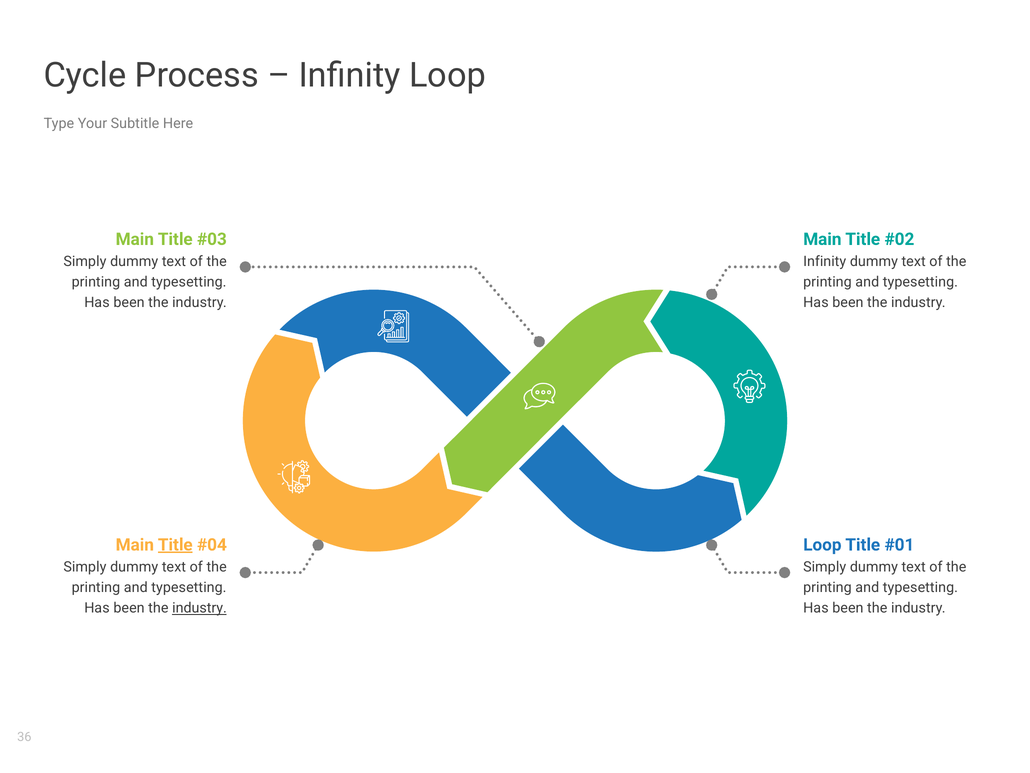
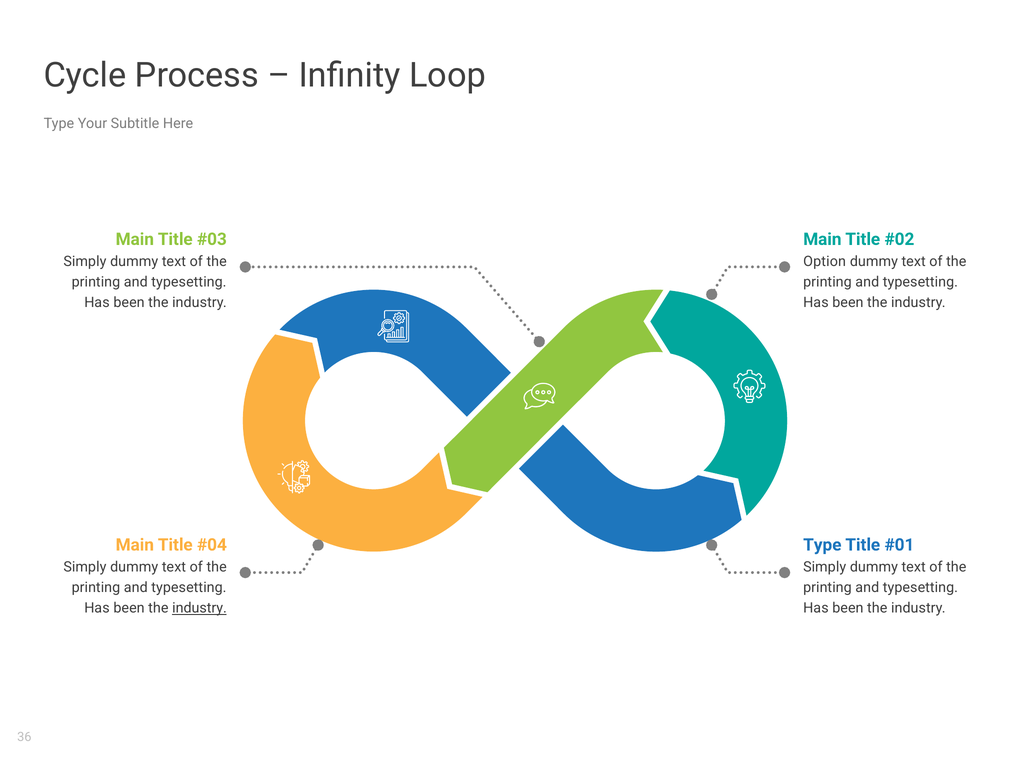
Infinity at (825, 261): Infinity -> Option
Title at (175, 545) underline: present -> none
Loop at (822, 545): Loop -> Type
